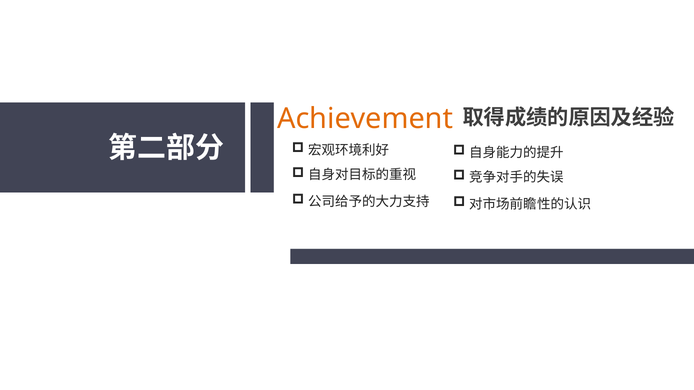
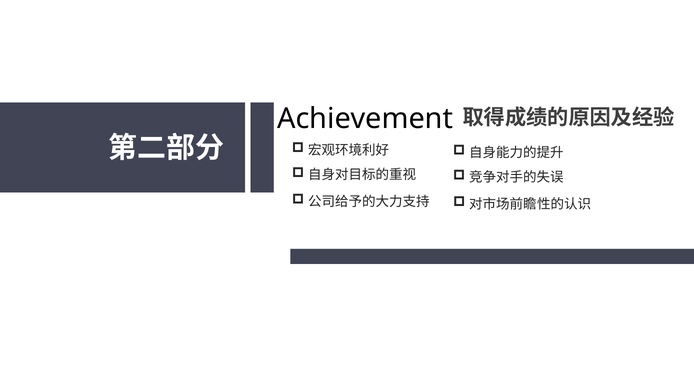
Achievement colour: orange -> black
